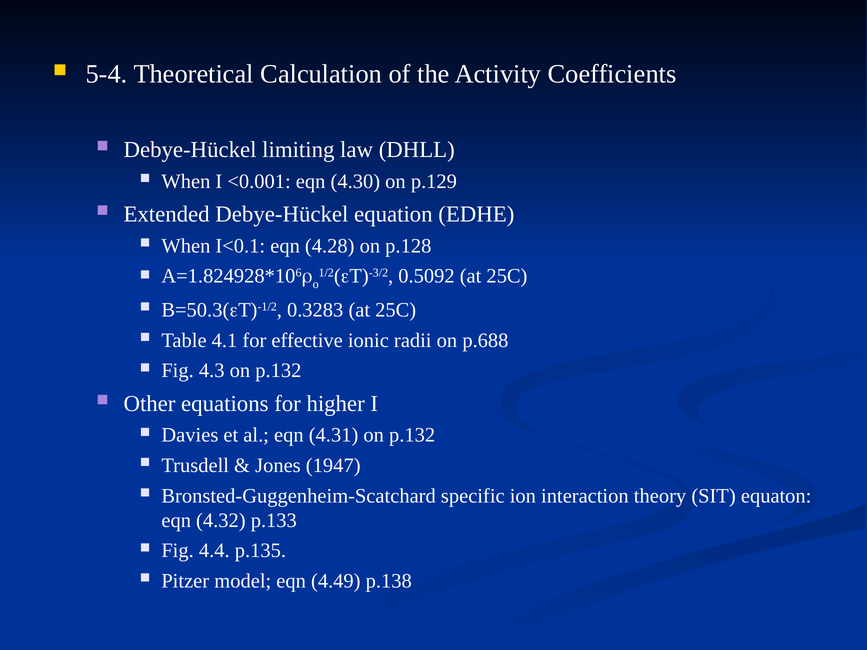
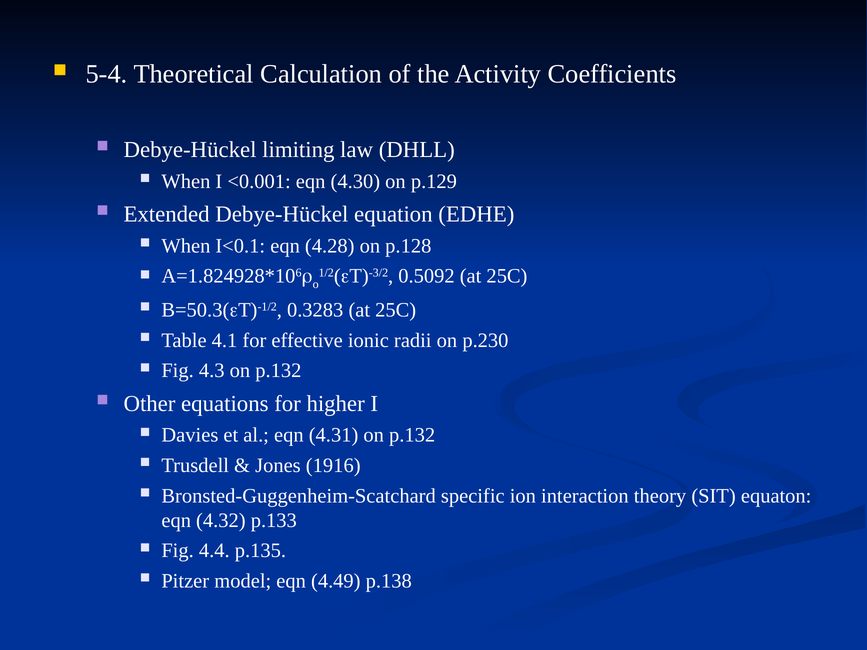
p.688: p.688 -> p.230
1947: 1947 -> 1916
